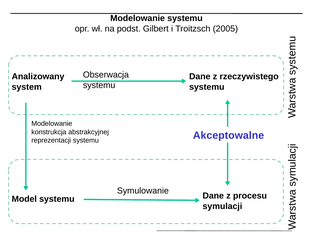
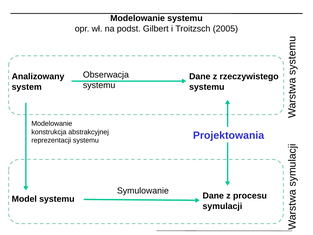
Akceptowalne: Akceptowalne -> Projektowania
